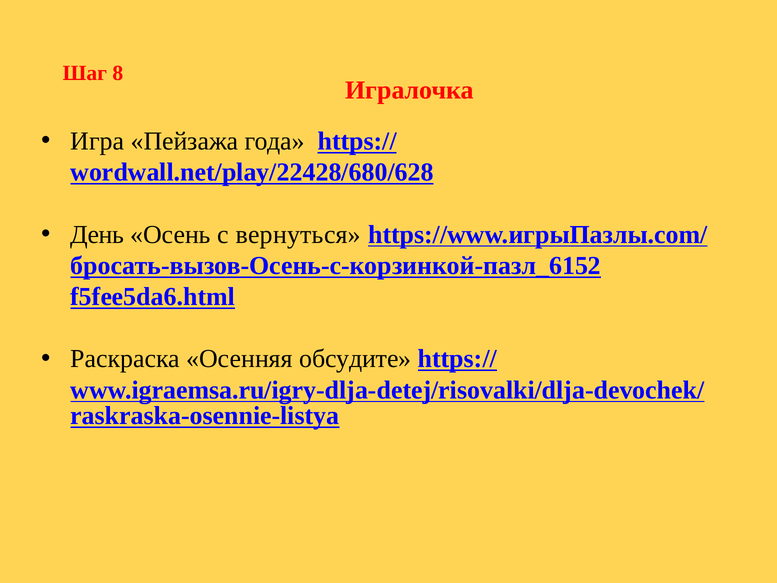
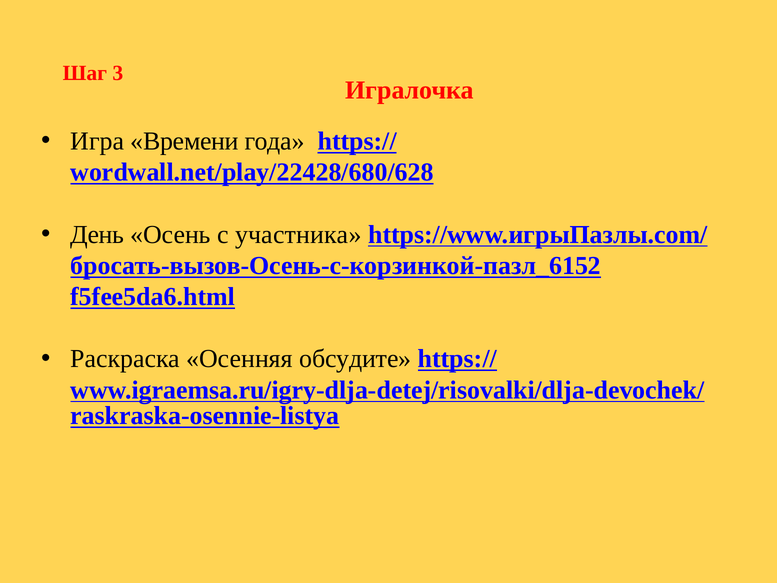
8: 8 -> 3
Пейзажа: Пейзажа -> Времени
вернуться: вернуться -> участника
